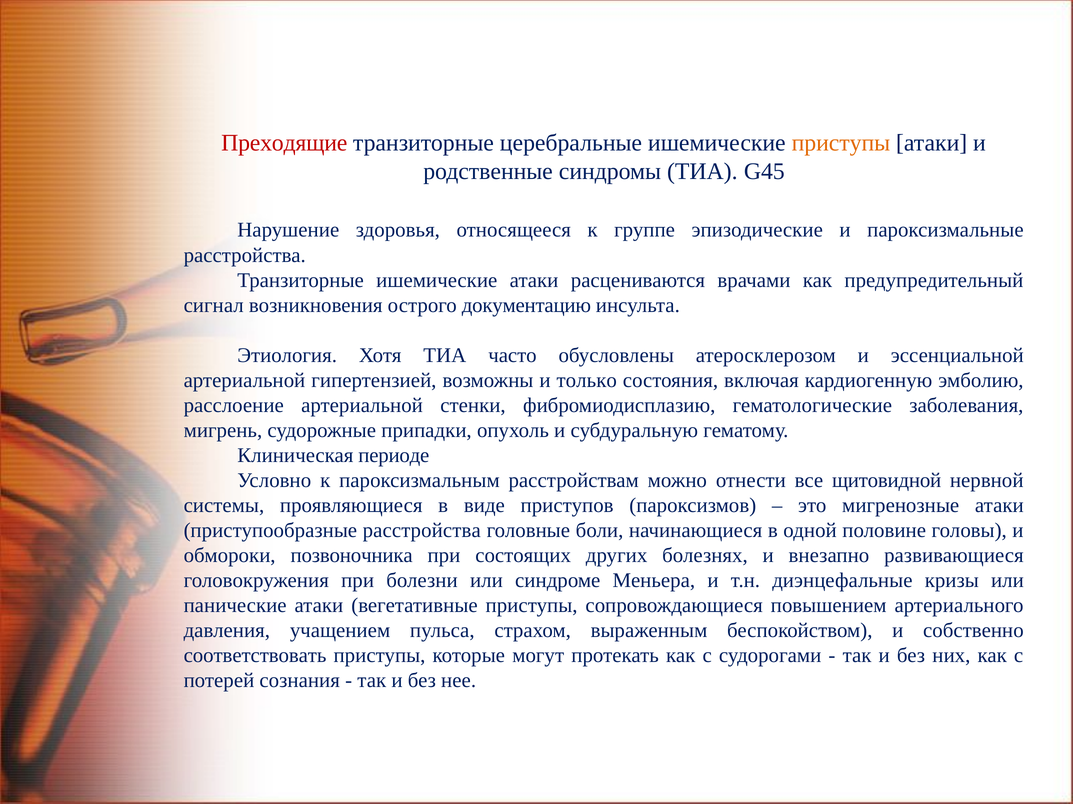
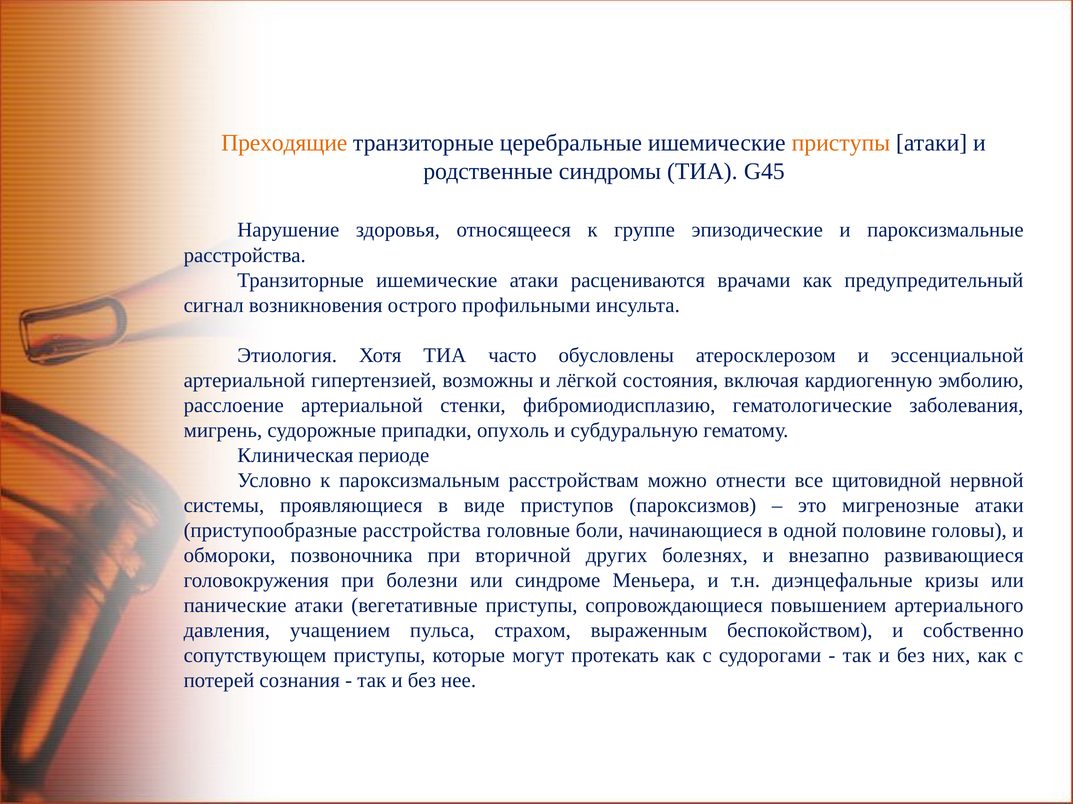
Преходящие colour: red -> orange
документацию: документацию -> профильными
только: только -> лёгкой
состоящих: состоящих -> вторичной
соответствовать: соответствовать -> сопутствующем
